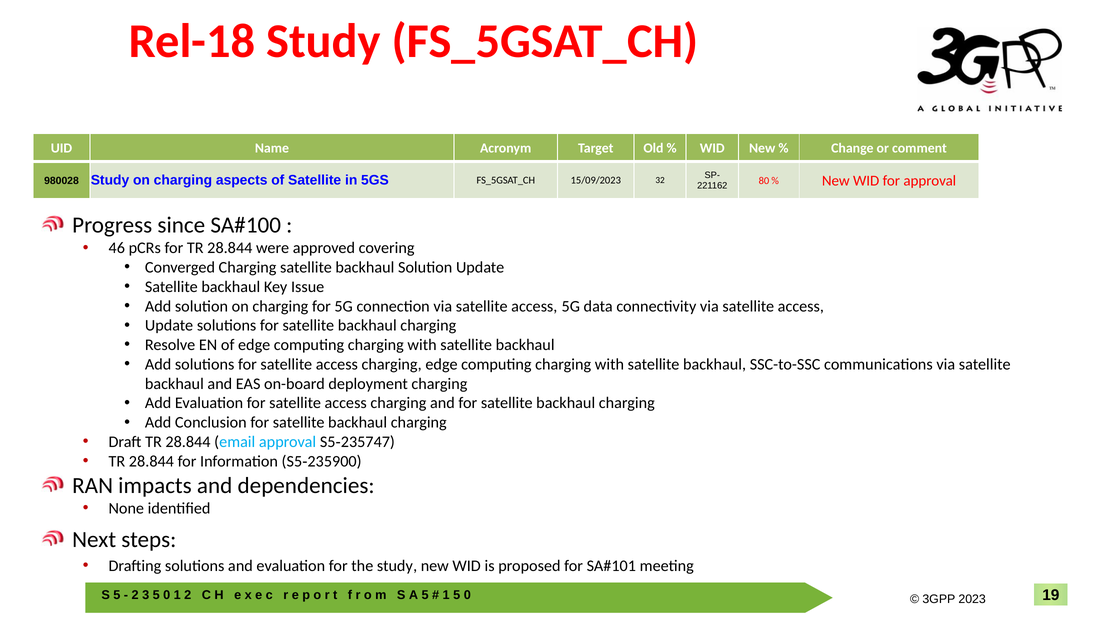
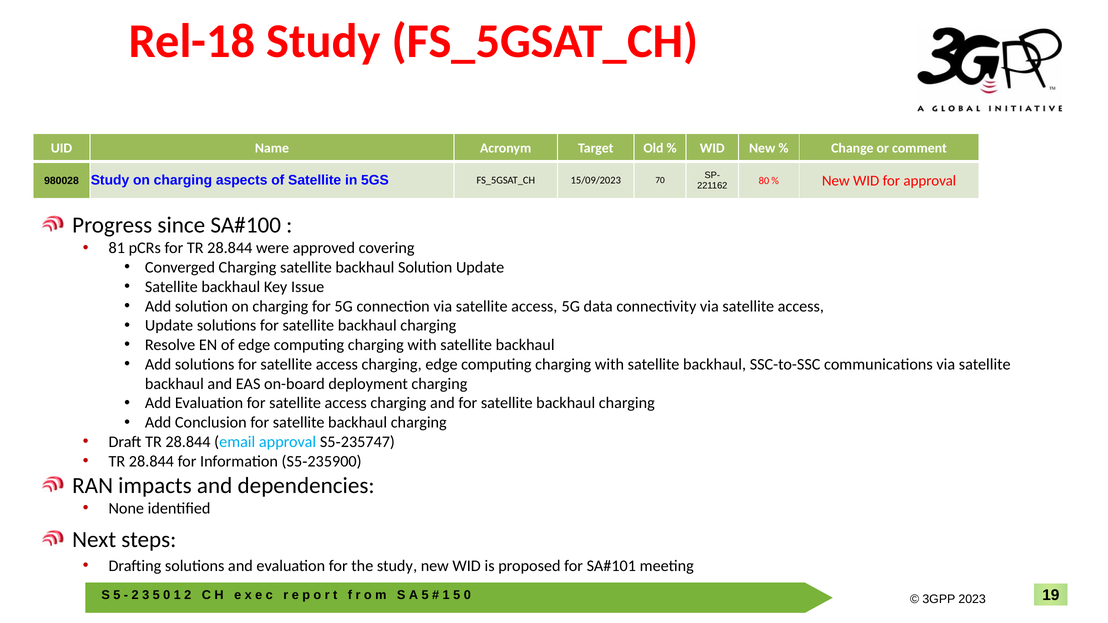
32: 32 -> 70
46: 46 -> 81
